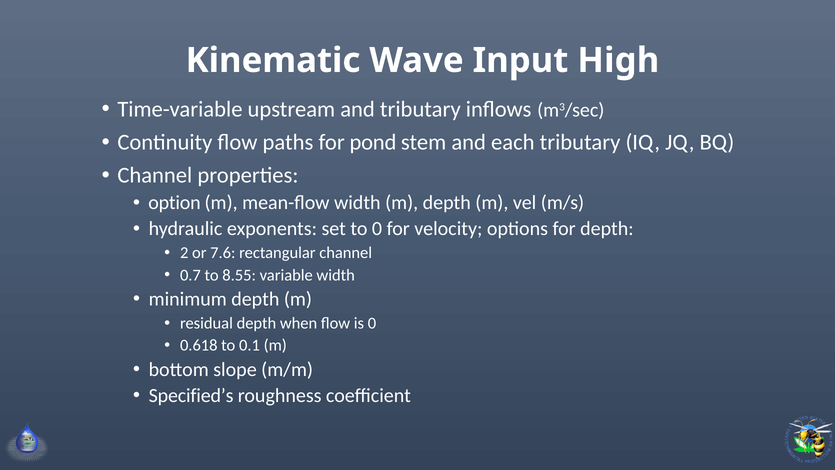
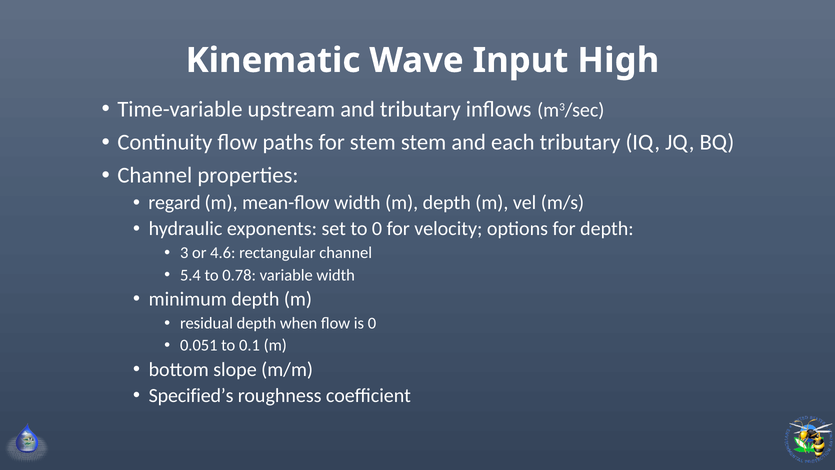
for pond: pond -> stem
option: option -> regard
2: 2 -> 3
7.6: 7.6 -> 4.6
0.7: 0.7 -> 5.4
8.55: 8.55 -> 0.78
0.618: 0.618 -> 0.051
